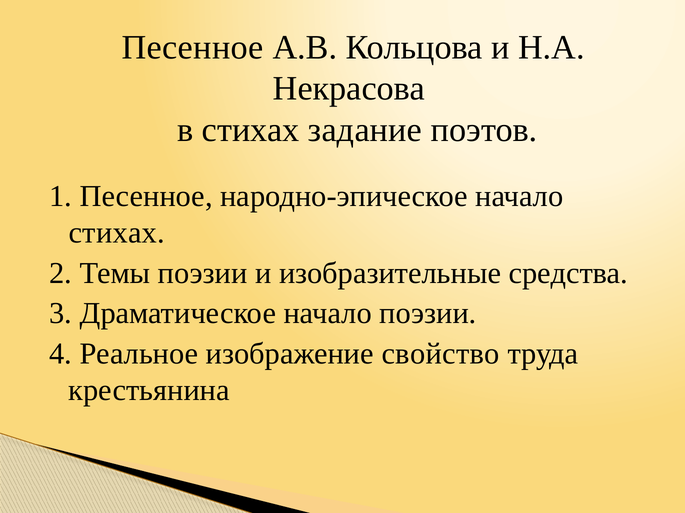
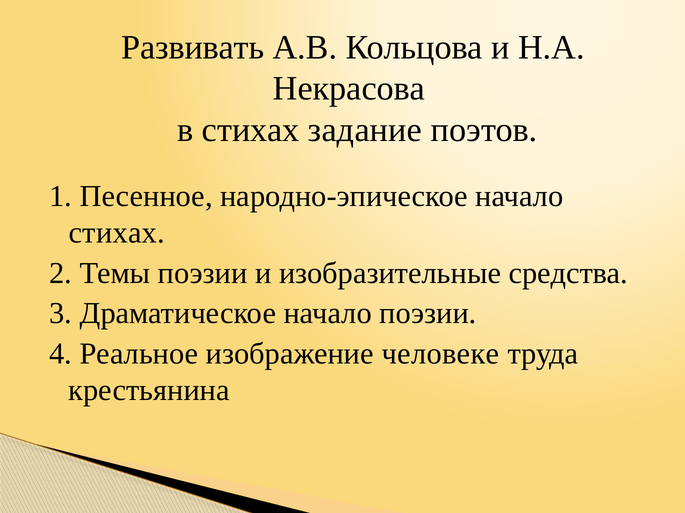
Песенное at (193, 48): Песенное -> Развивать
свойство: свойство -> человеке
